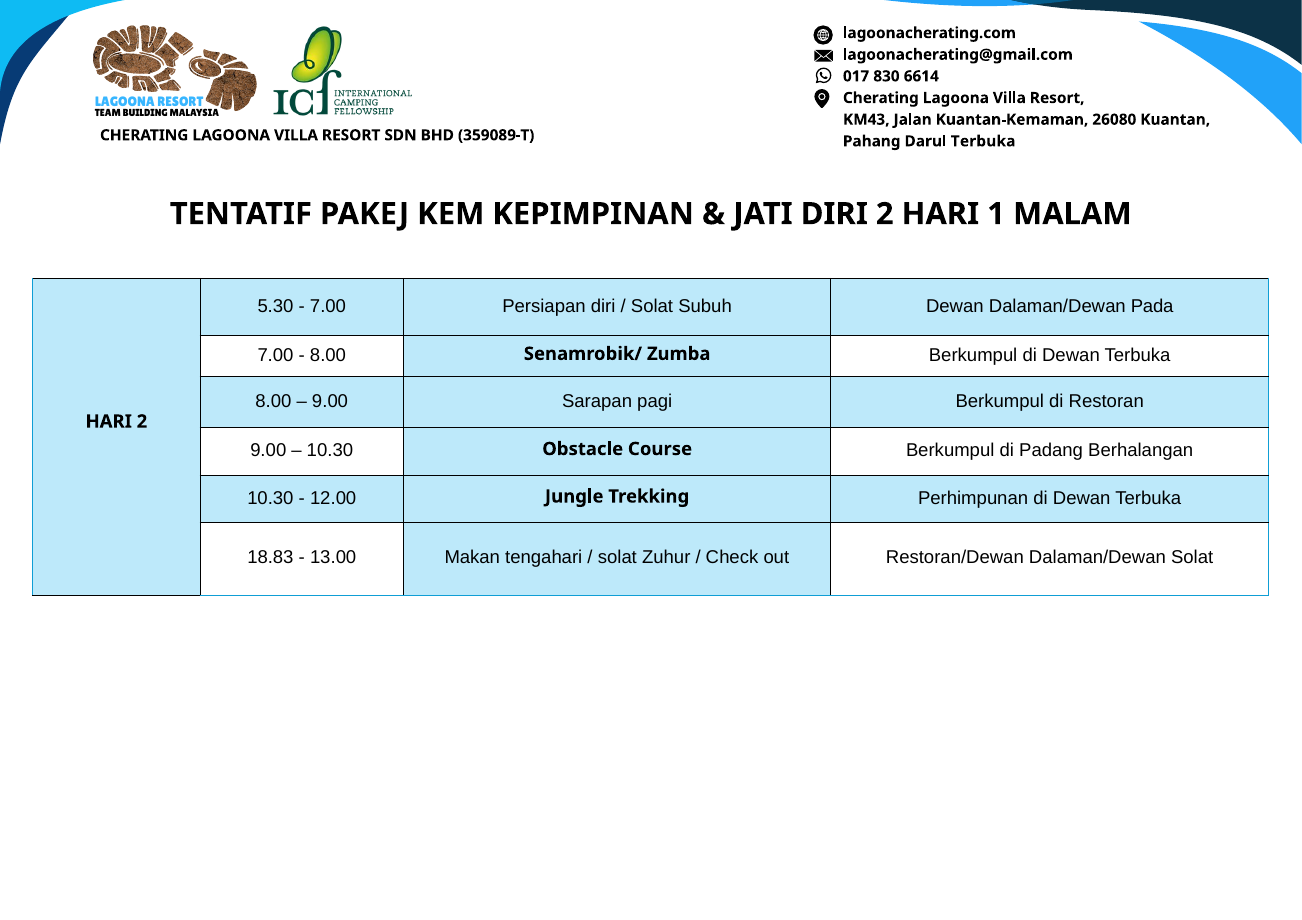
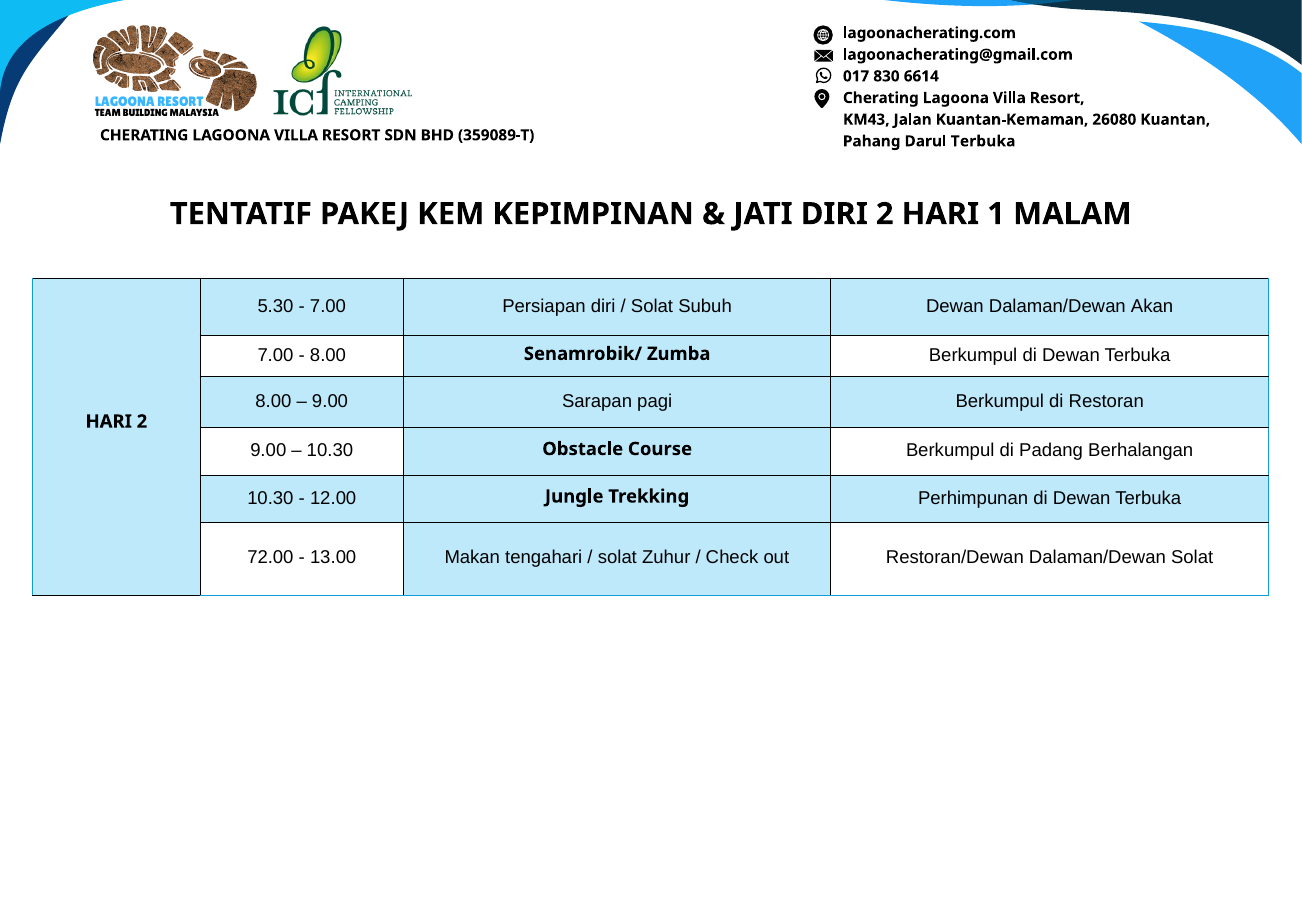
Pada: Pada -> Akan
18.83: 18.83 -> 72.00
